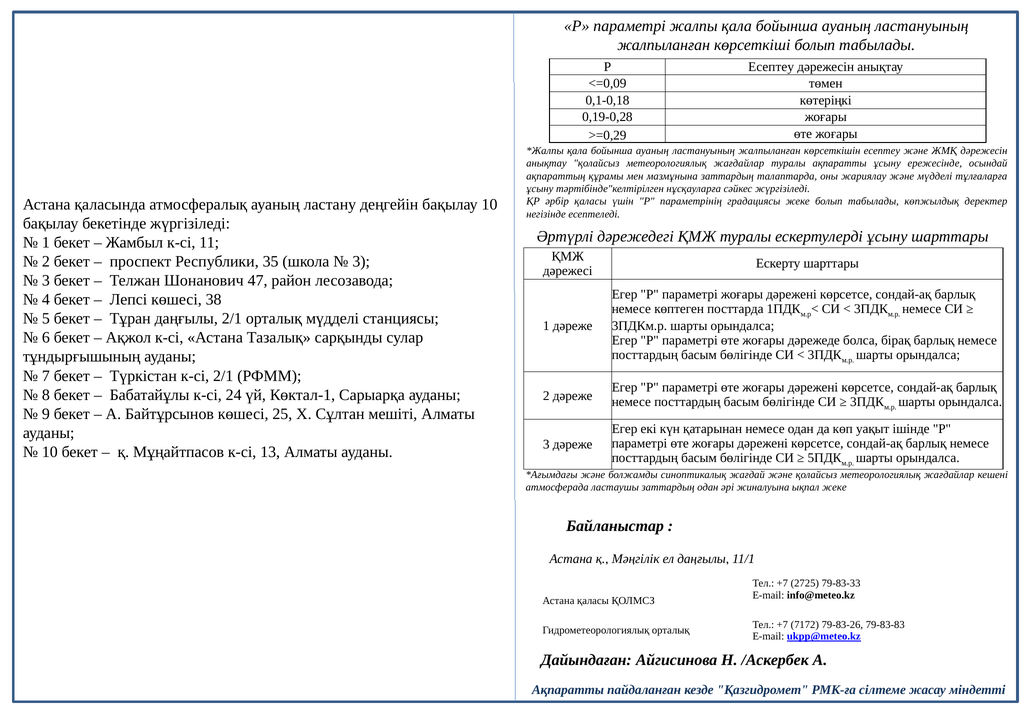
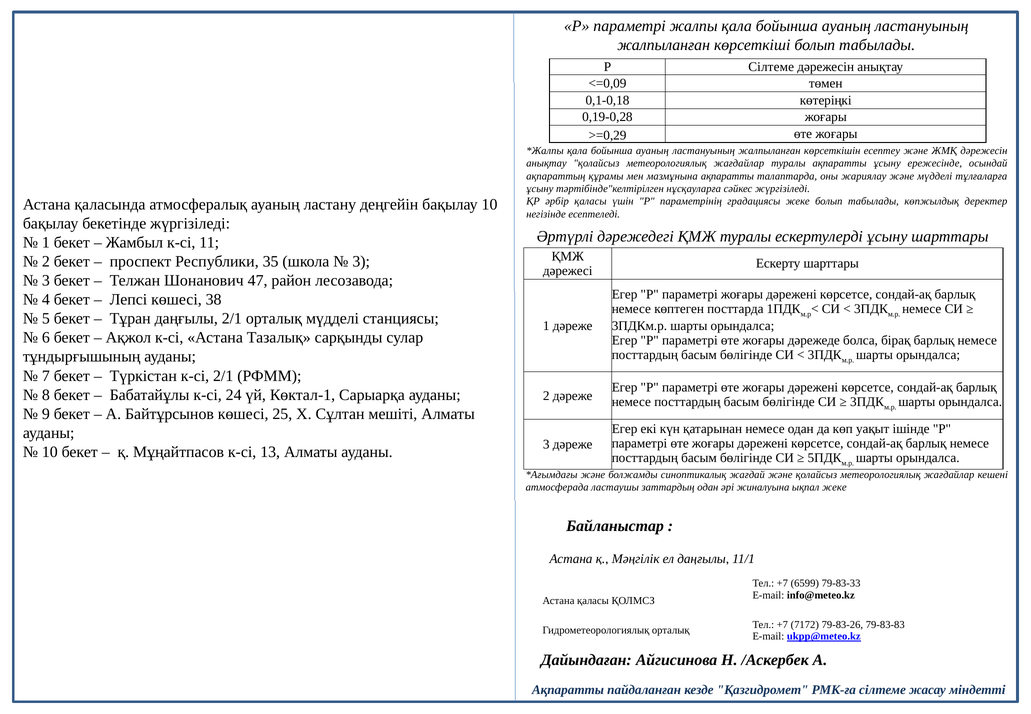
Р Есептеу: Есептеу -> Сілтеме
мазмұнына заттардың: заттардың -> ақпаратты
2725: 2725 -> 6599
